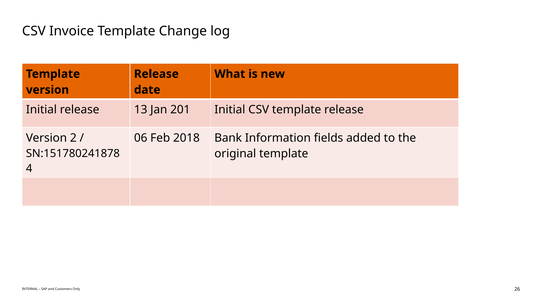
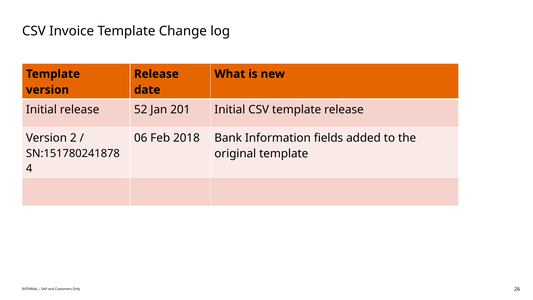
13: 13 -> 52
